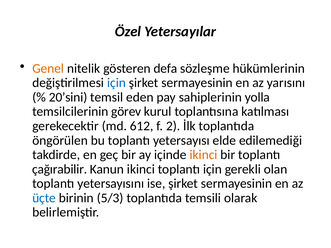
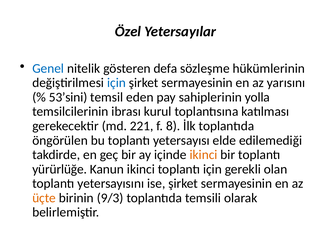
Genel colour: orange -> blue
20’sini: 20’sini -> 53’sini
görev: görev -> ibrası
612: 612 -> 221
2: 2 -> 8
çağırabilir: çağırabilir -> yürürlüğe
üçte colour: blue -> orange
5/3: 5/3 -> 9/3
